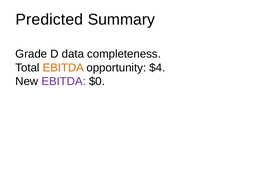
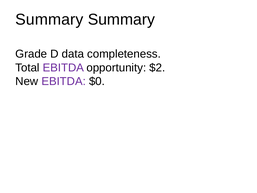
Predicted at (49, 20): Predicted -> Summary
EBITDA at (63, 68) colour: orange -> purple
$4: $4 -> $2
